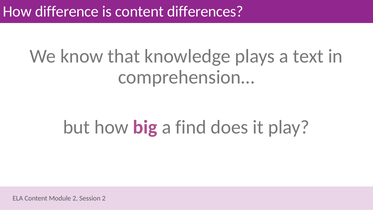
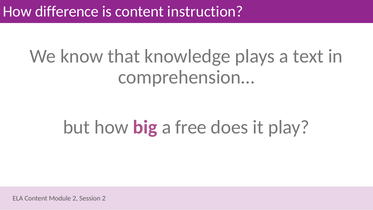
differences: differences -> instruction
find: find -> free
